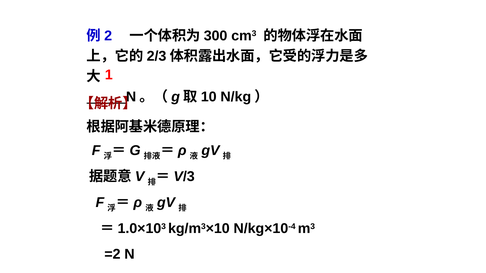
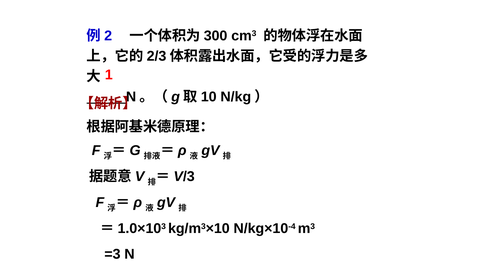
=2: =2 -> =3
